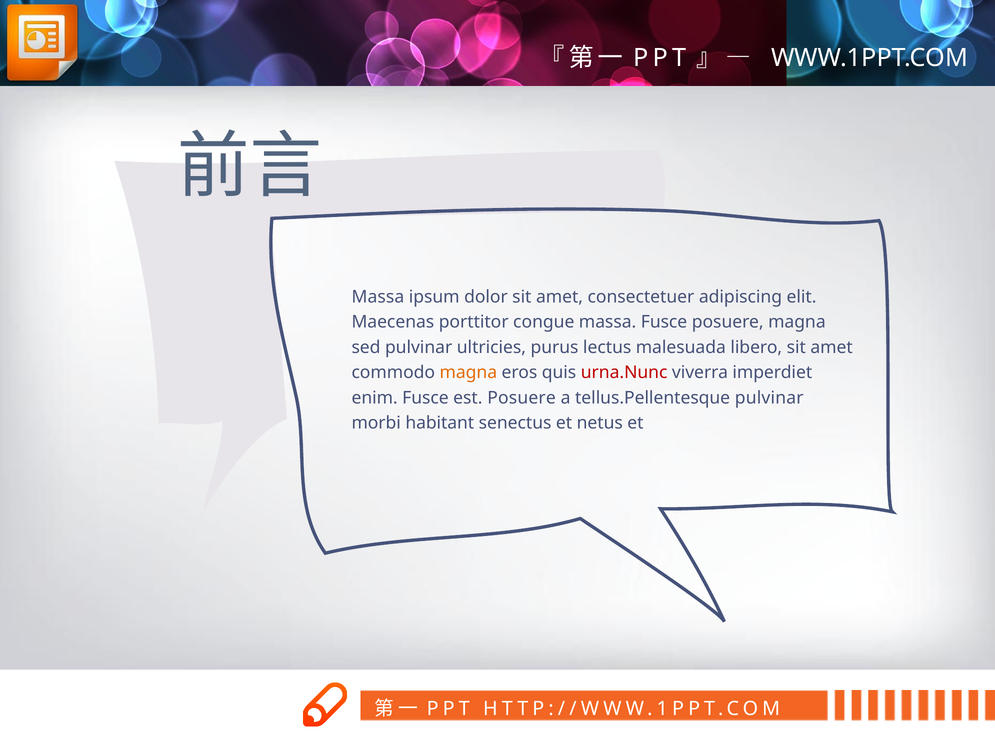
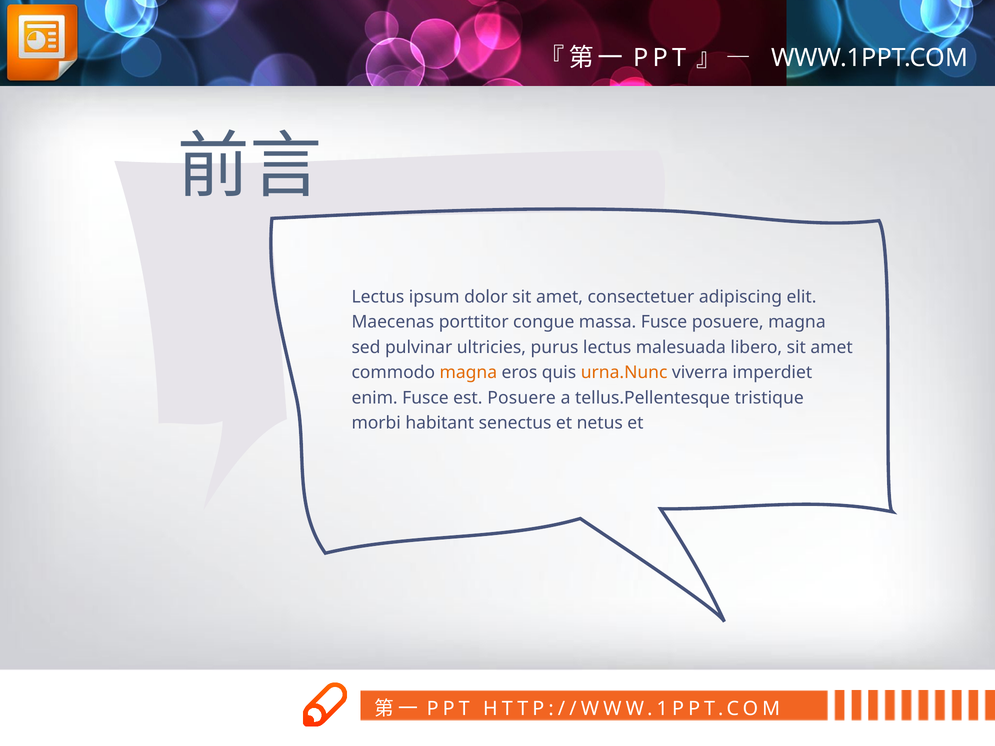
Massa at (378, 297): Massa -> Lectus
urna.Nunc colour: red -> orange
tellus.Pellentesque pulvinar: pulvinar -> tristique
